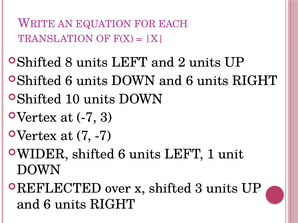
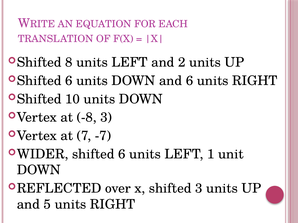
at -7: -7 -> -8
6 at (47, 205): 6 -> 5
